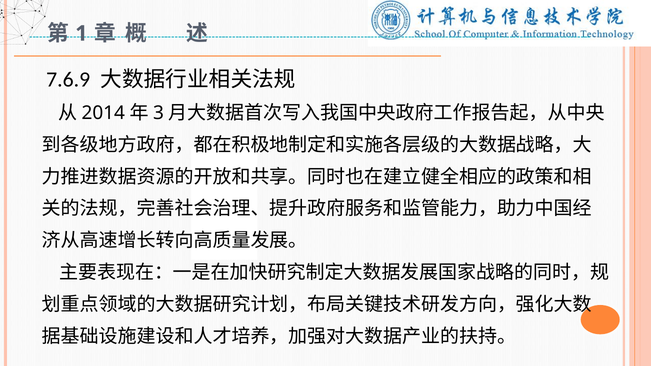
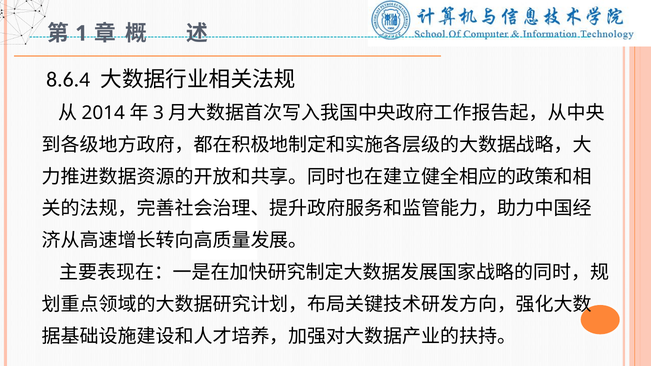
7.6.9: 7.6.9 -> 8.6.4
